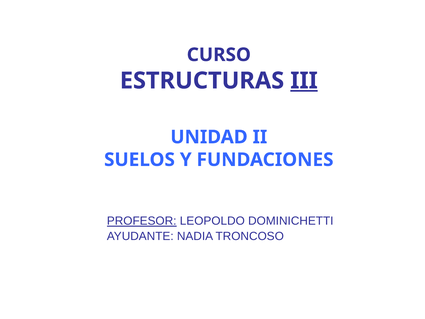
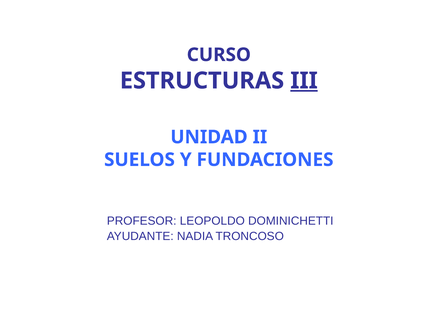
PROFESOR underline: present -> none
